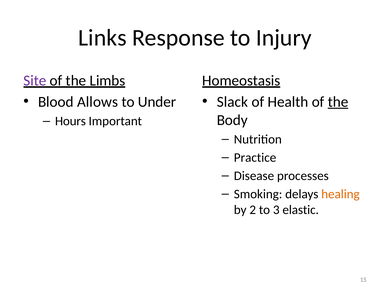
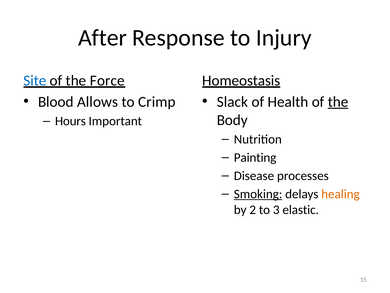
Links: Links -> After
Site colour: purple -> blue
Limbs: Limbs -> Force
Under: Under -> Crimp
Practice: Practice -> Painting
Smoking underline: none -> present
